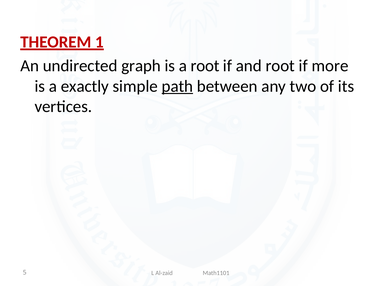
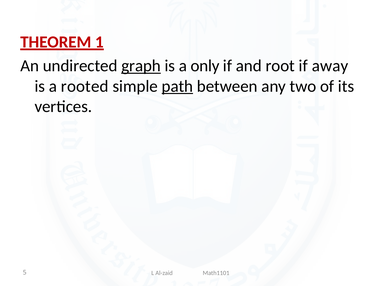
graph underline: none -> present
a root: root -> only
more: more -> away
exactly: exactly -> rooted
